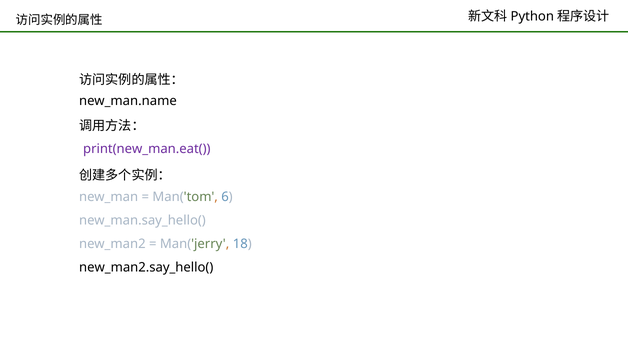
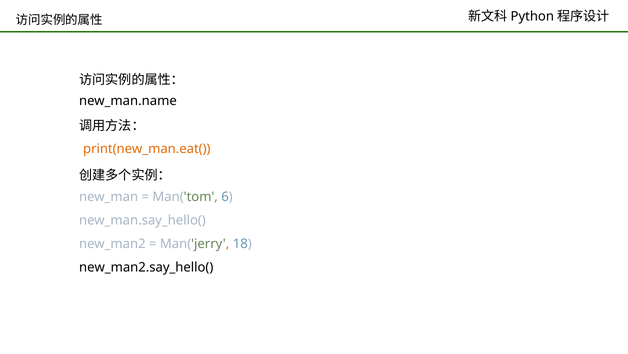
print(new_man.eat( colour: purple -> orange
